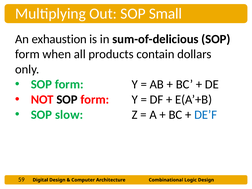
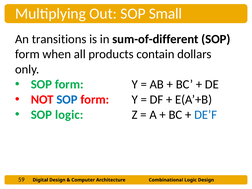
exhaustion: exhaustion -> transitions
sum-of-delicious: sum-of-delicious -> sum-of-different
SOP at (67, 100) colour: black -> blue
SOP slow: slow -> logic
